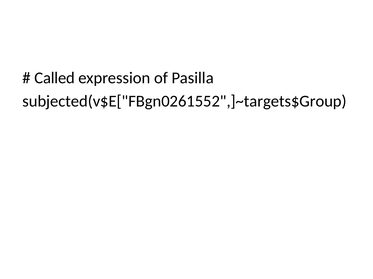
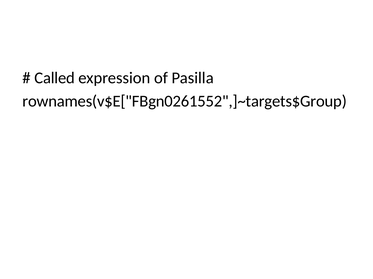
subjected(v$E["FBgn0261552",]~targets$Group: subjected(v$E["FBgn0261552",]~targets$Group -> rownames(v$E["FBgn0261552",]~targets$Group
